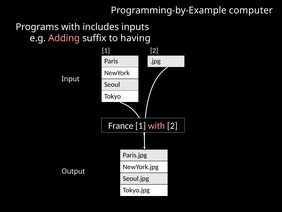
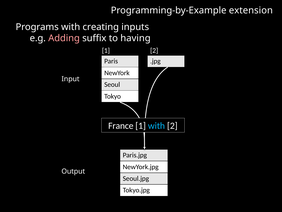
computer: computer -> extension
includes: includes -> creating
with at (156, 126) colour: pink -> light blue
